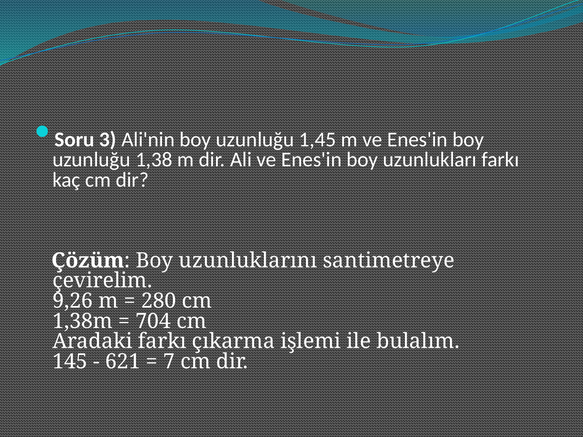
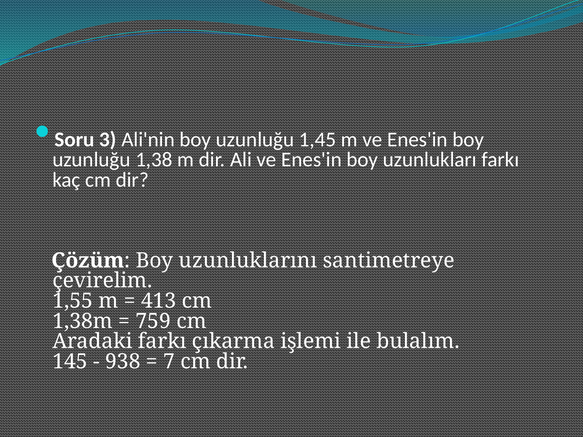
9,26: 9,26 -> 1,55
280: 280 -> 413
704: 704 -> 759
621: 621 -> 938
